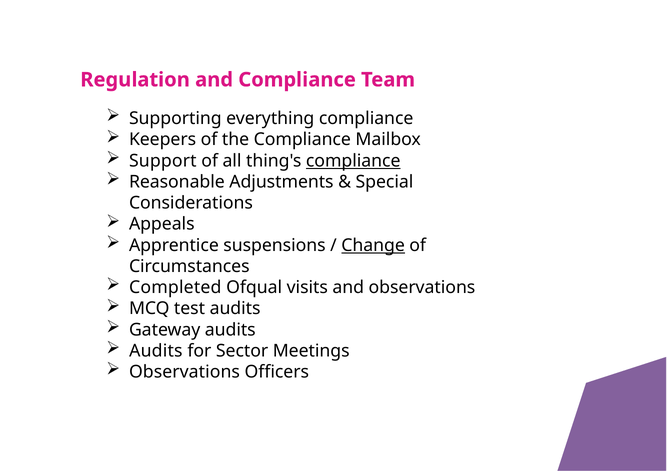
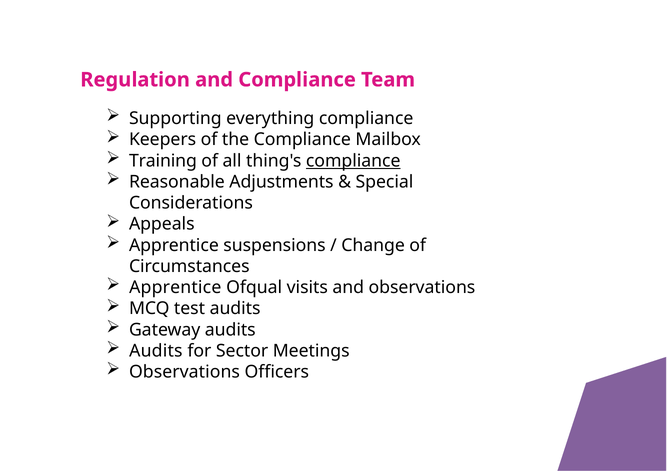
Support: Support -> Training
Change underline: present -> none
Completed at (175, 288): Completed -> Apprentice
